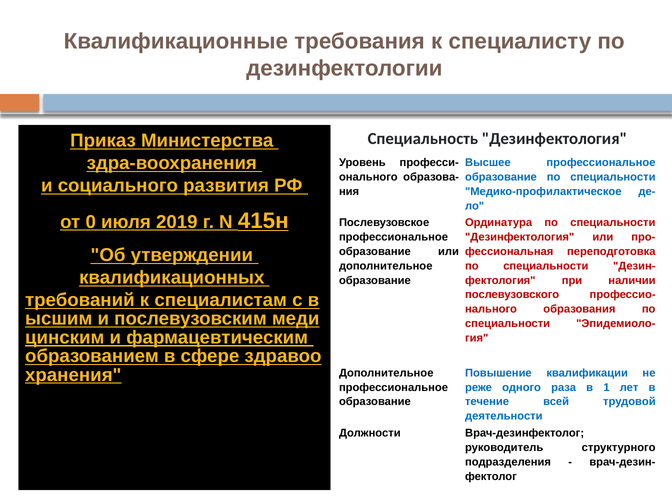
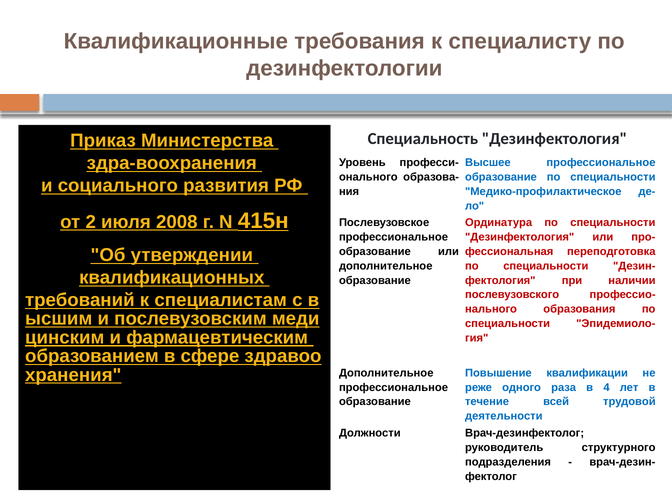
0: 0 -> 2
2019: 2019 -> 2008
1: 1 -> 4
